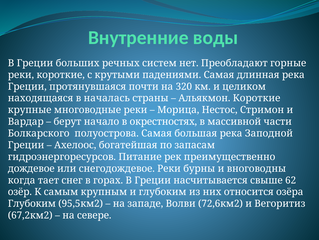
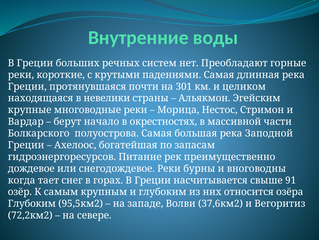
320: 320 -> 301
началась: началась -> невелики
Альякмон Короткие: Короткие -> Эгейским
62: 62 -> 91
72,6км2: 72,6км2 -> 37,6км2
67,2км2: 67,2км2 -> 72,2км2
